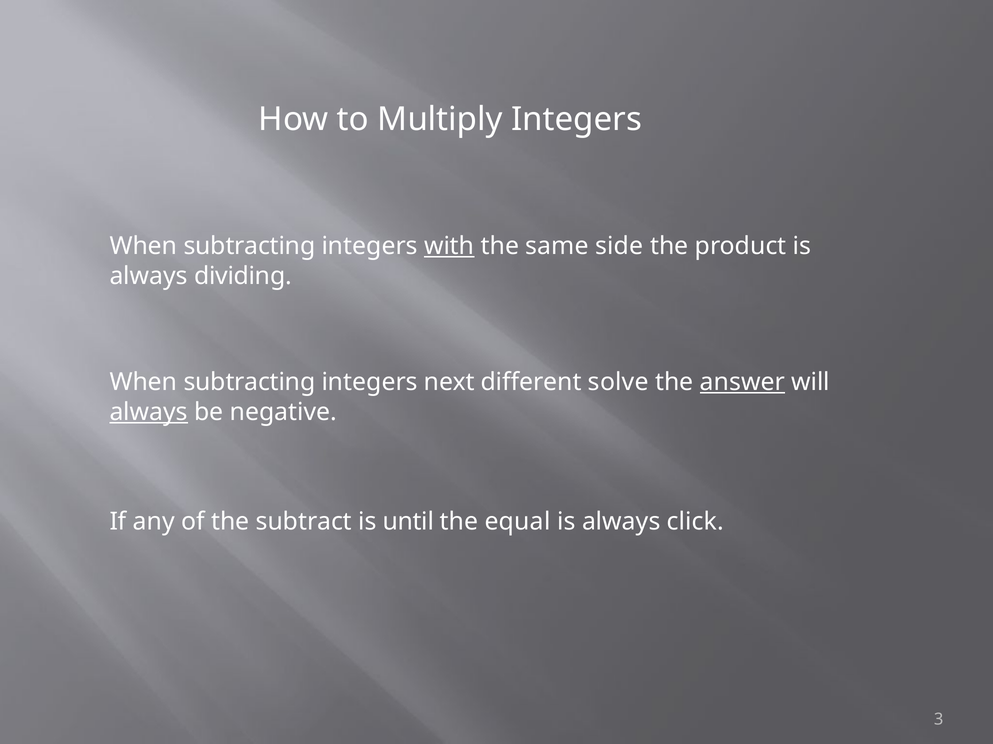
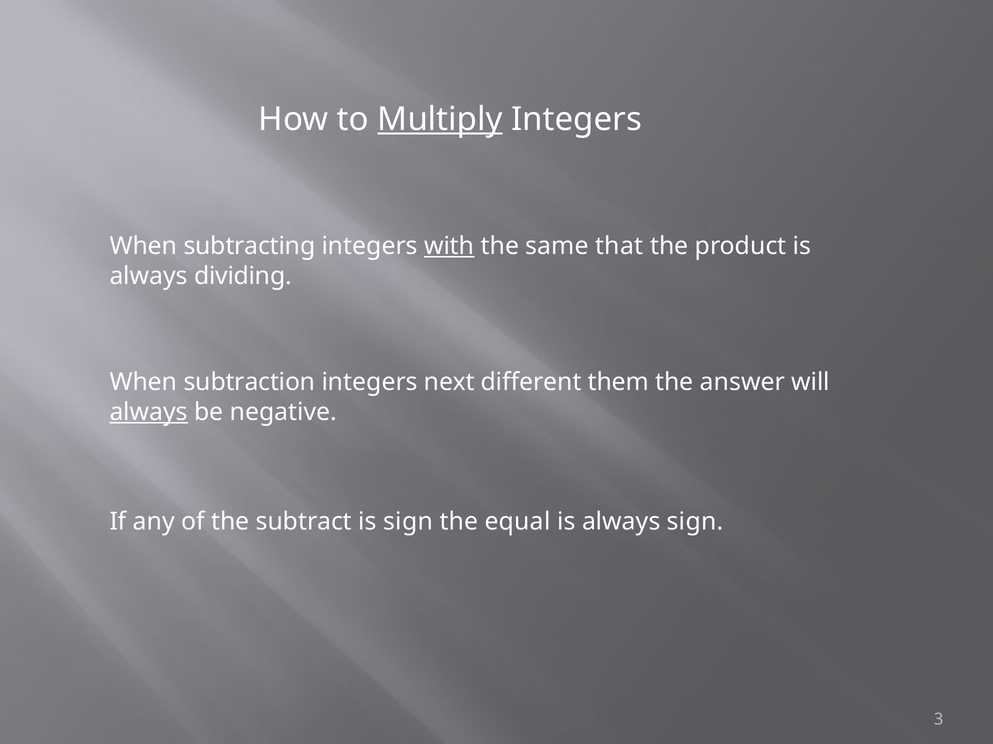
Multiply underline: none -> present
side: side -> that
subtracting at (249, 383): subtracting -> subtraction
solve: solve -> them
answer underline: present -> none
is until: until -> sign
always click: click -> sign
